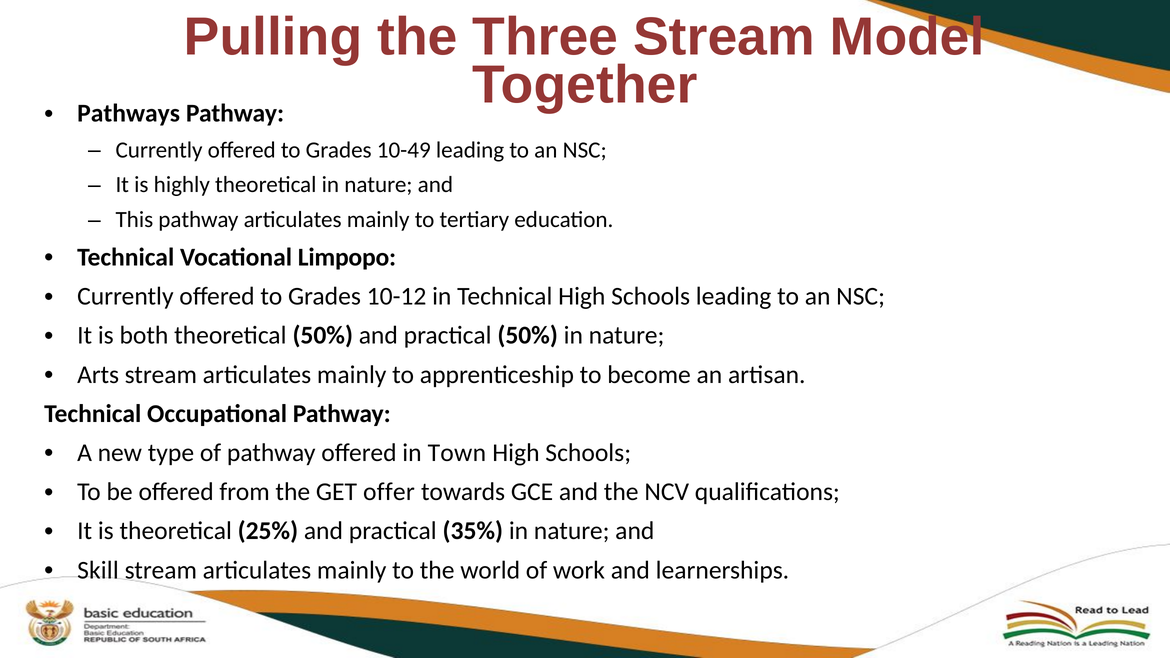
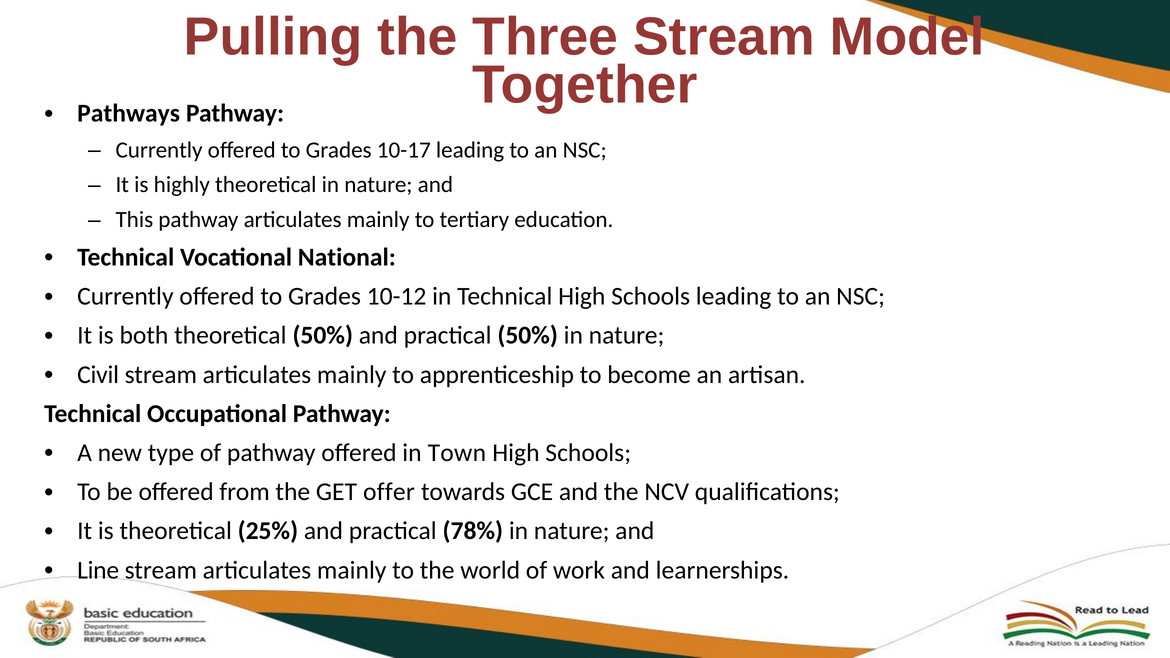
10-49: 10-49 -> 10-17
Limpopo: Limpopo -> National
Arts: Arts -> Civil
35%: 35% -> 78%
Skill: Skill -> Line
